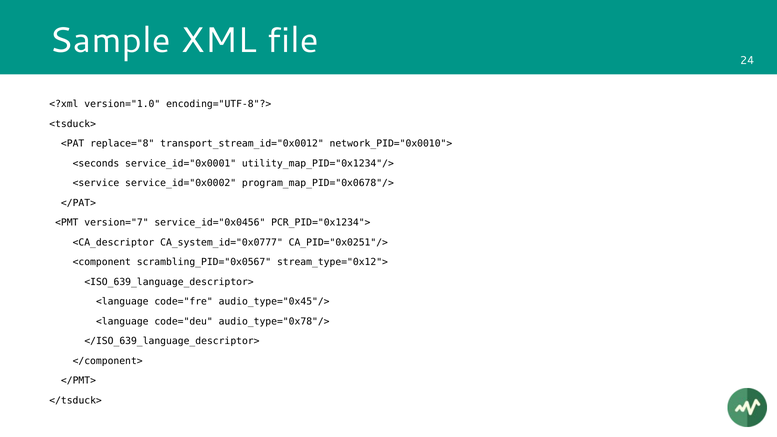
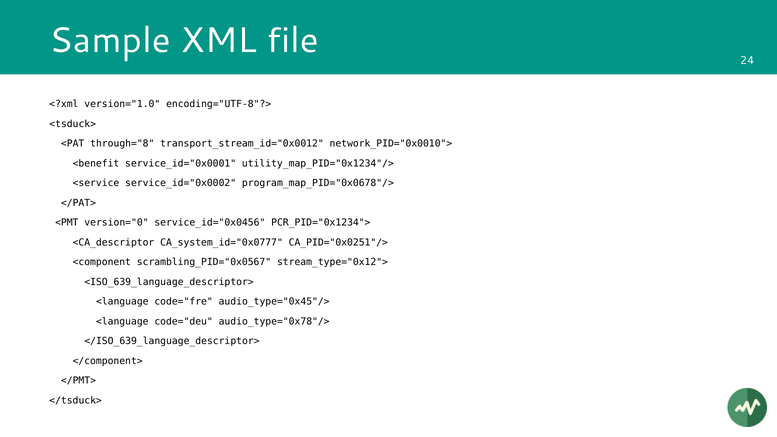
replace="8: replace="8 -> through="8
<seconds: <seconds -> <benefit
version="7: version="7 -> version="0
